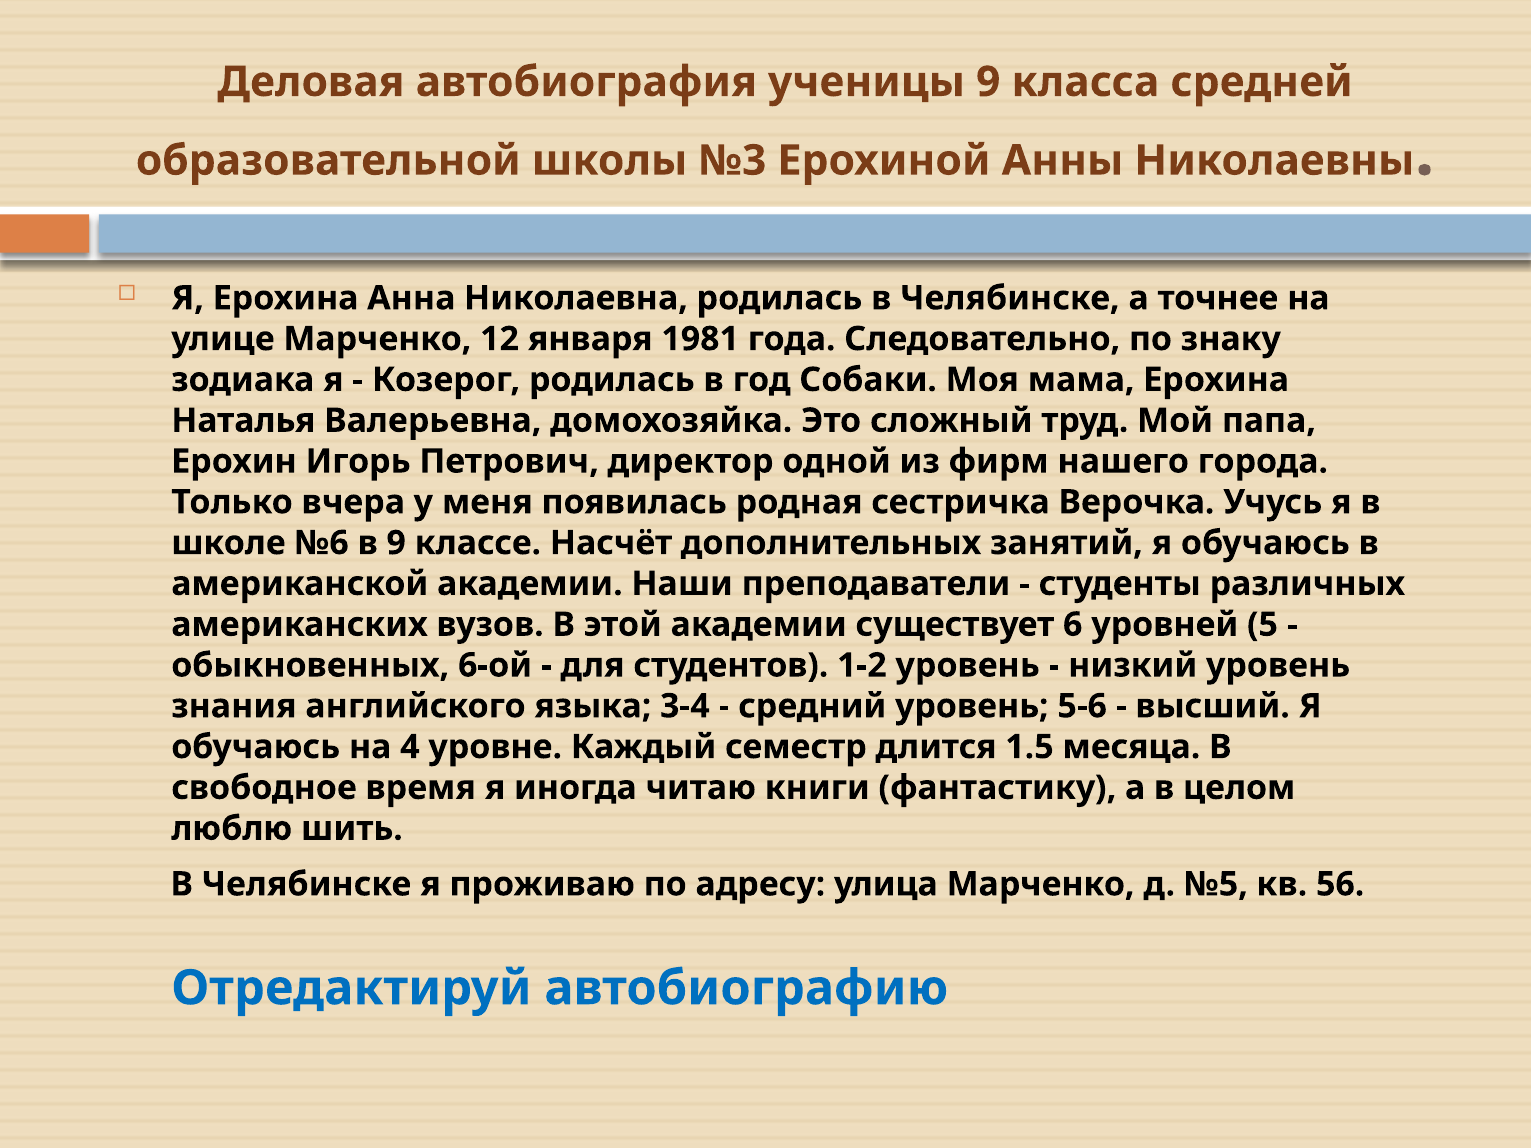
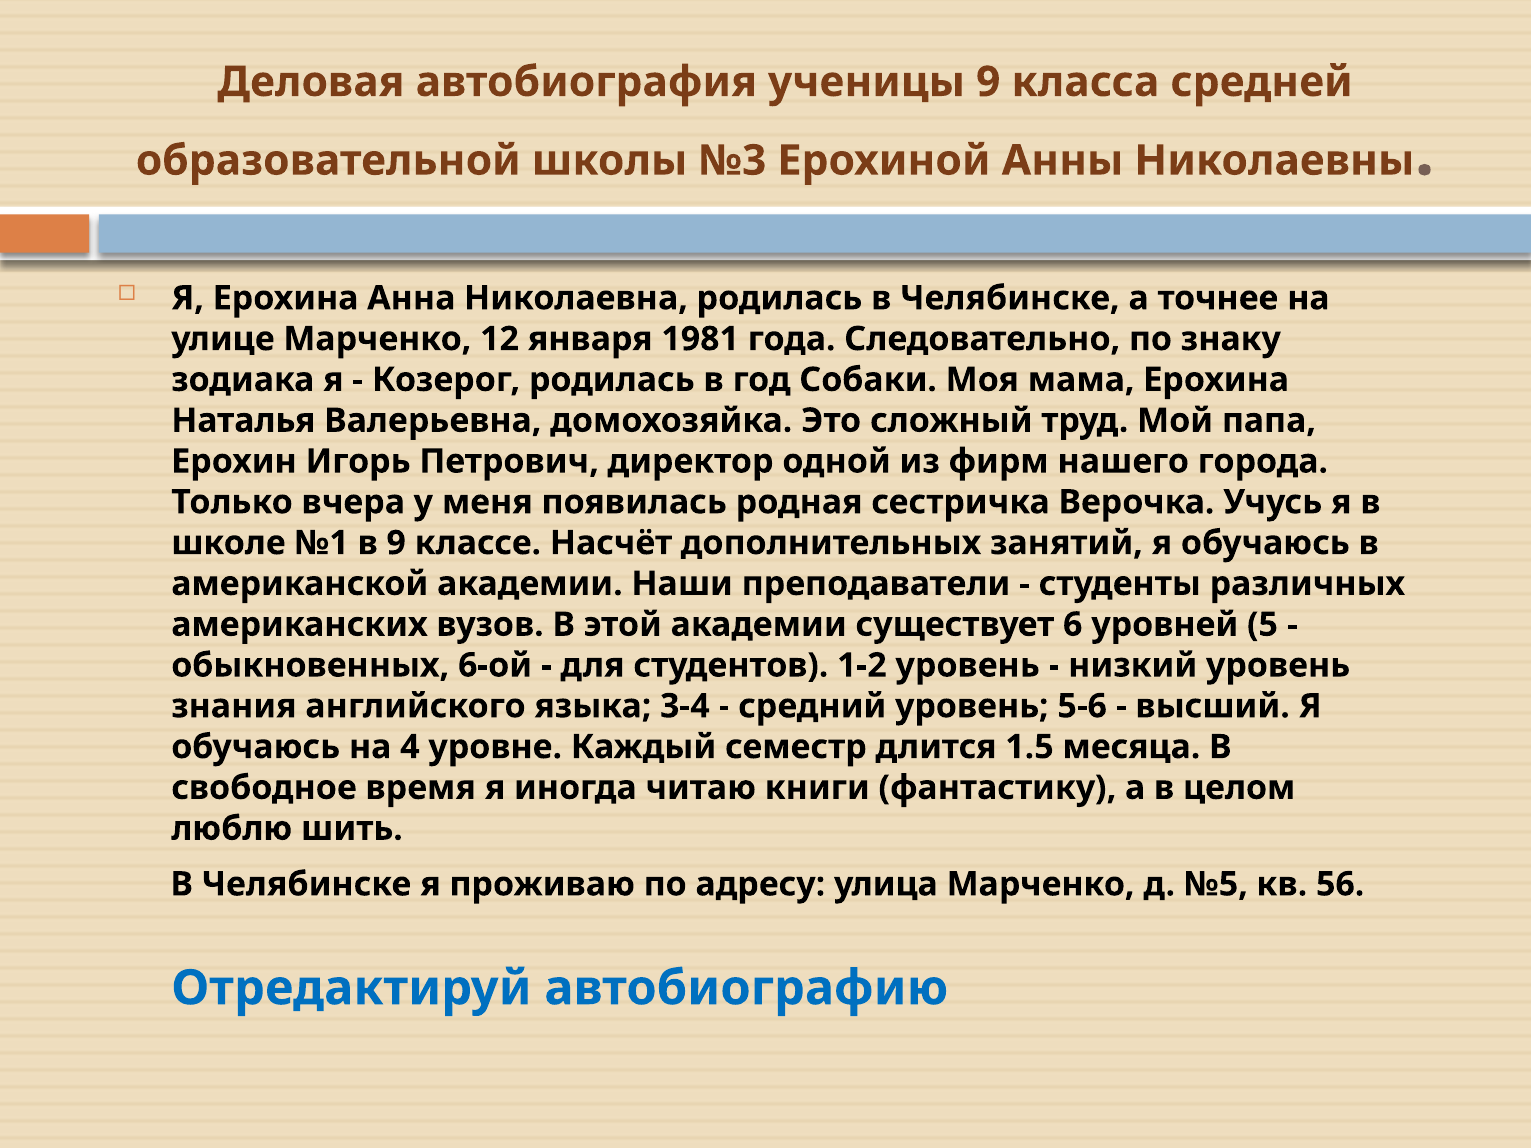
№6: №6 -> №1
